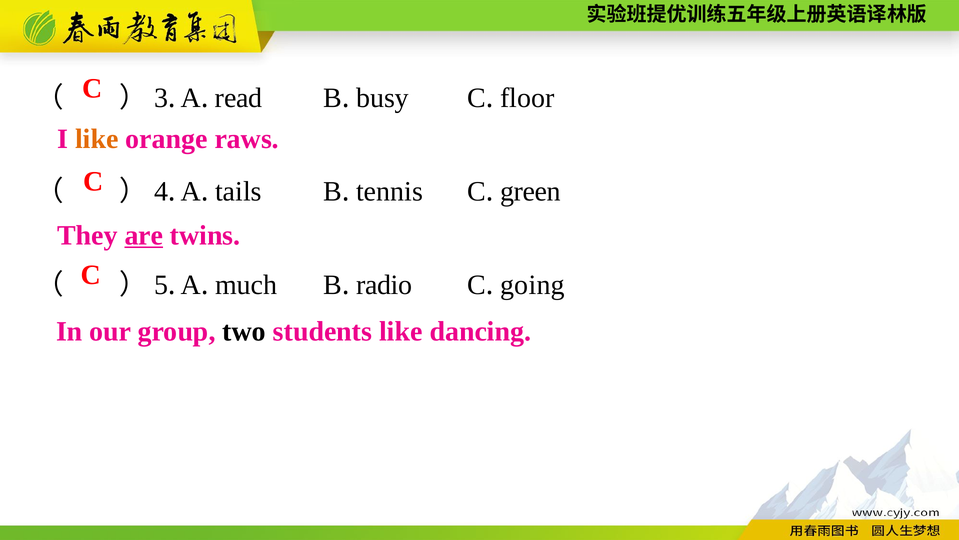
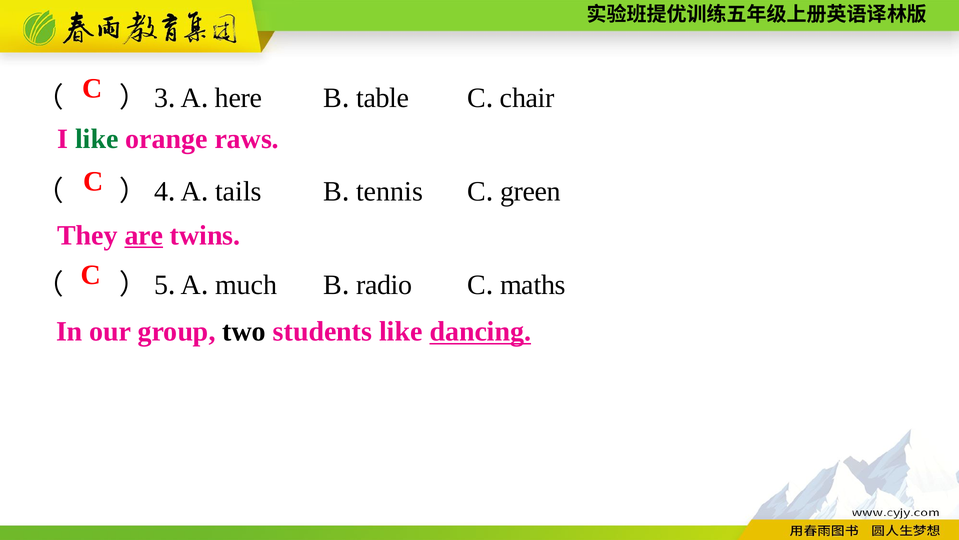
read: read -> here
busy: busy -> table
floor: floor -> chair
like at (97, 139) colour: orange -> green
going: going -> maths
dancing underline: none -> present
